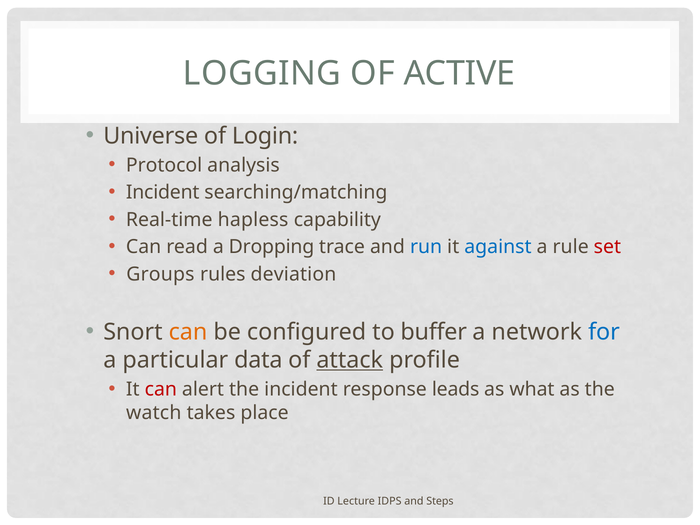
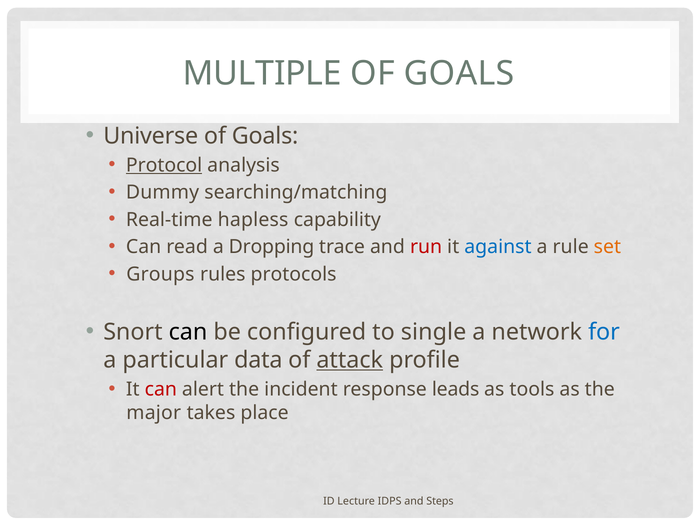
LOGGING: LOGGING -> MULTIPLE
ACTIVE at (459, 73): ACTIVE -> GOALS
Login at (265, 136): Login -> Goals
Protocol underline: none -> present
Incident at (163, 192): Incident -> Dummy
run colour: blue -> red
set colour: red -> orange
deviation: deviation -> protocols
can at (188, 332) colour: orange -> black
buffer: buffer -> single
what: what -> tools
watch: watch -> major
